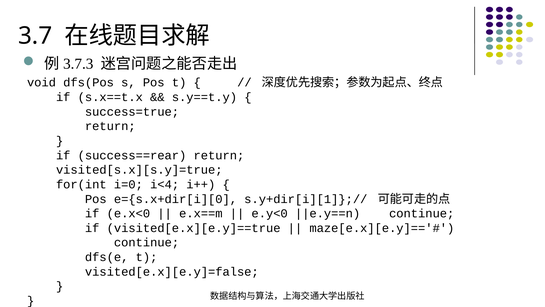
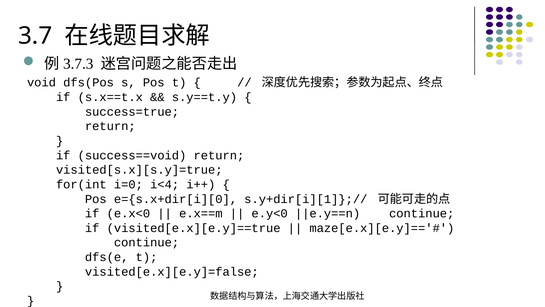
success==rear: success==rear -> success==void
